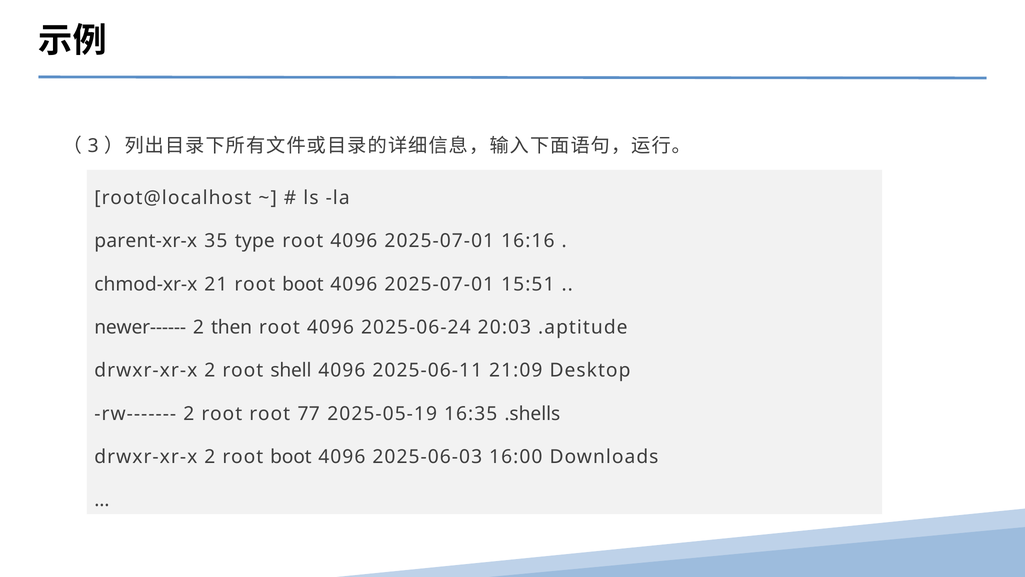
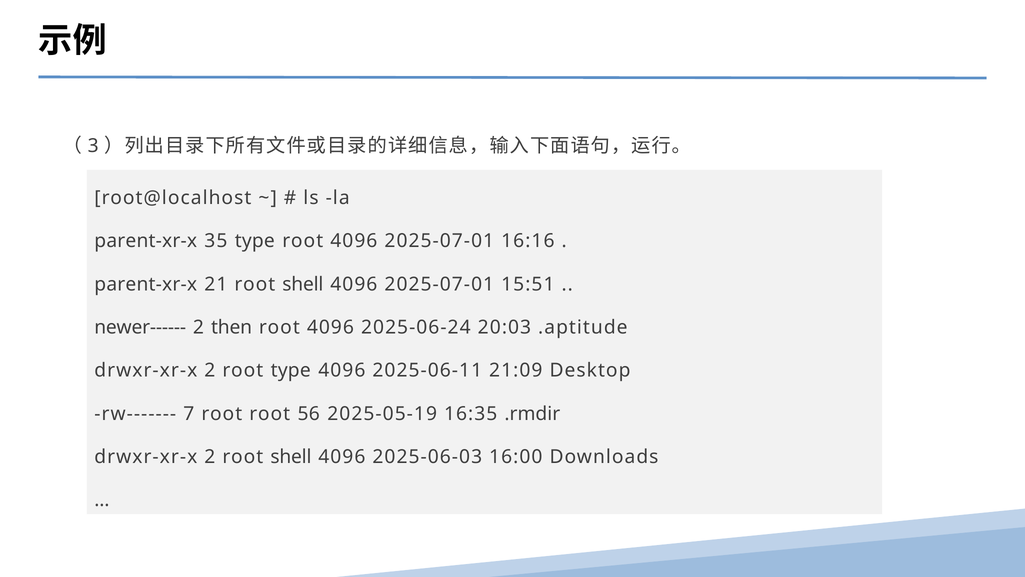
chmod-xr-x at (146, 284): chmod-xr-x -> parent-xr-x
21 root boot: boot -> shell
root shell: shell -> type
rw------- 2: 2 -> 7
77: 77 -> 56
.shells: .shells -> .rmdir
2 root boot: boot -> shell
